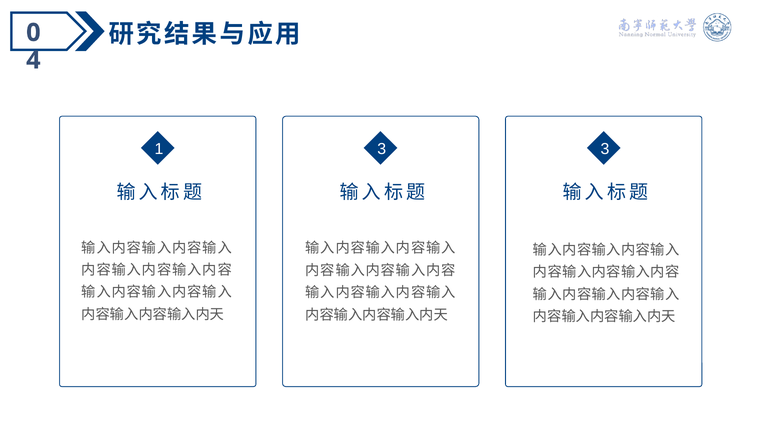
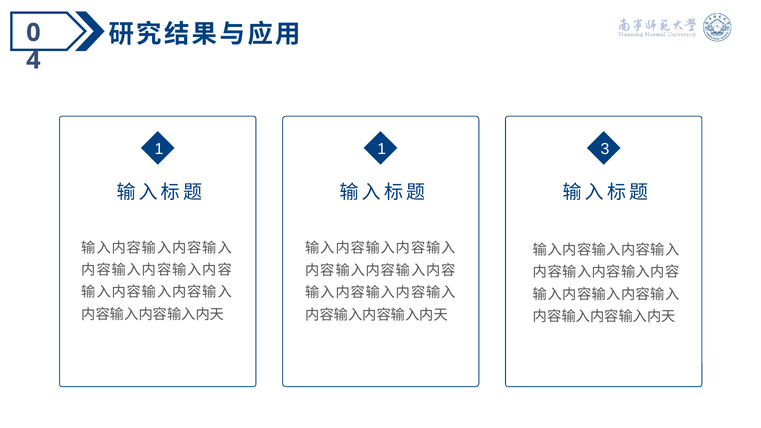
1 3: 3 -> 1
